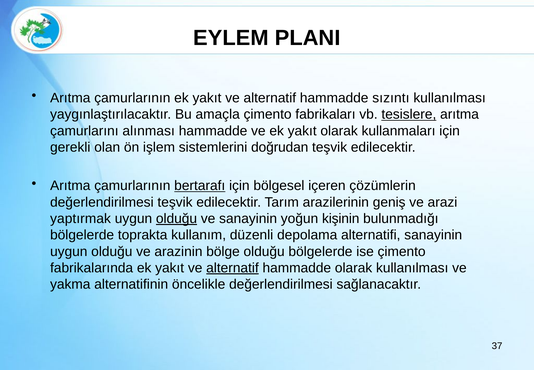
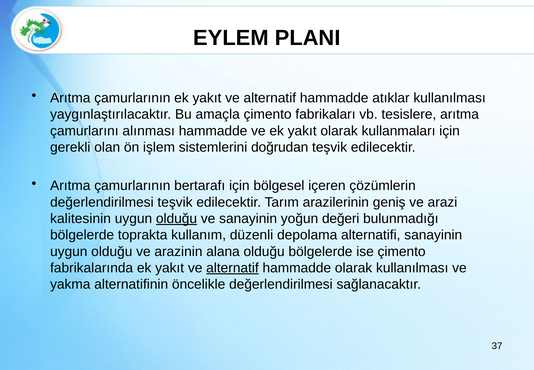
sızıntı: sızıntı -> atıklar
tesislere underline: present -> none
bertarafı underline: present -> none
yaptırmak: yaptırmak -> kalitesinin
kişinin: kişinin -> değeri
bölge: bölge -> alana
